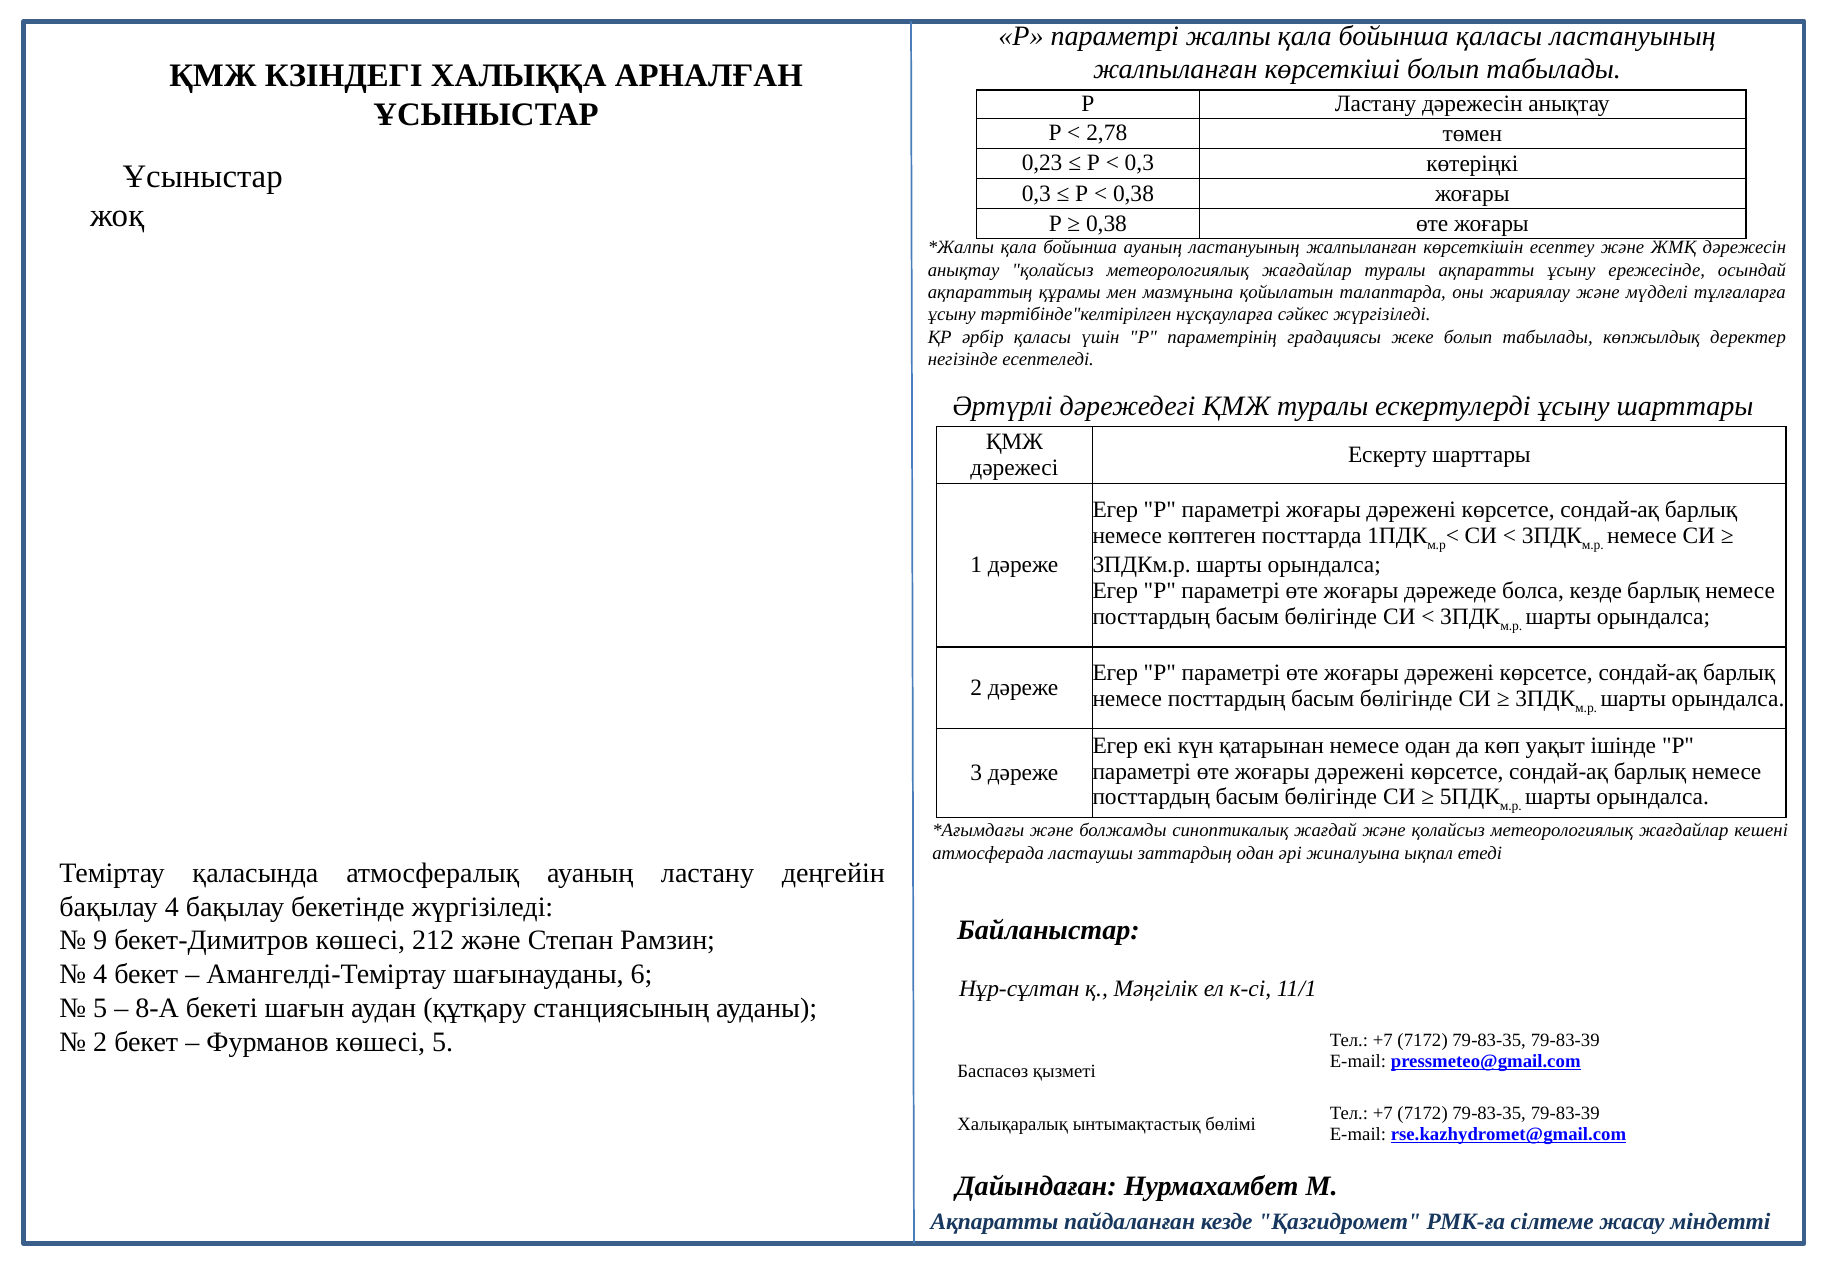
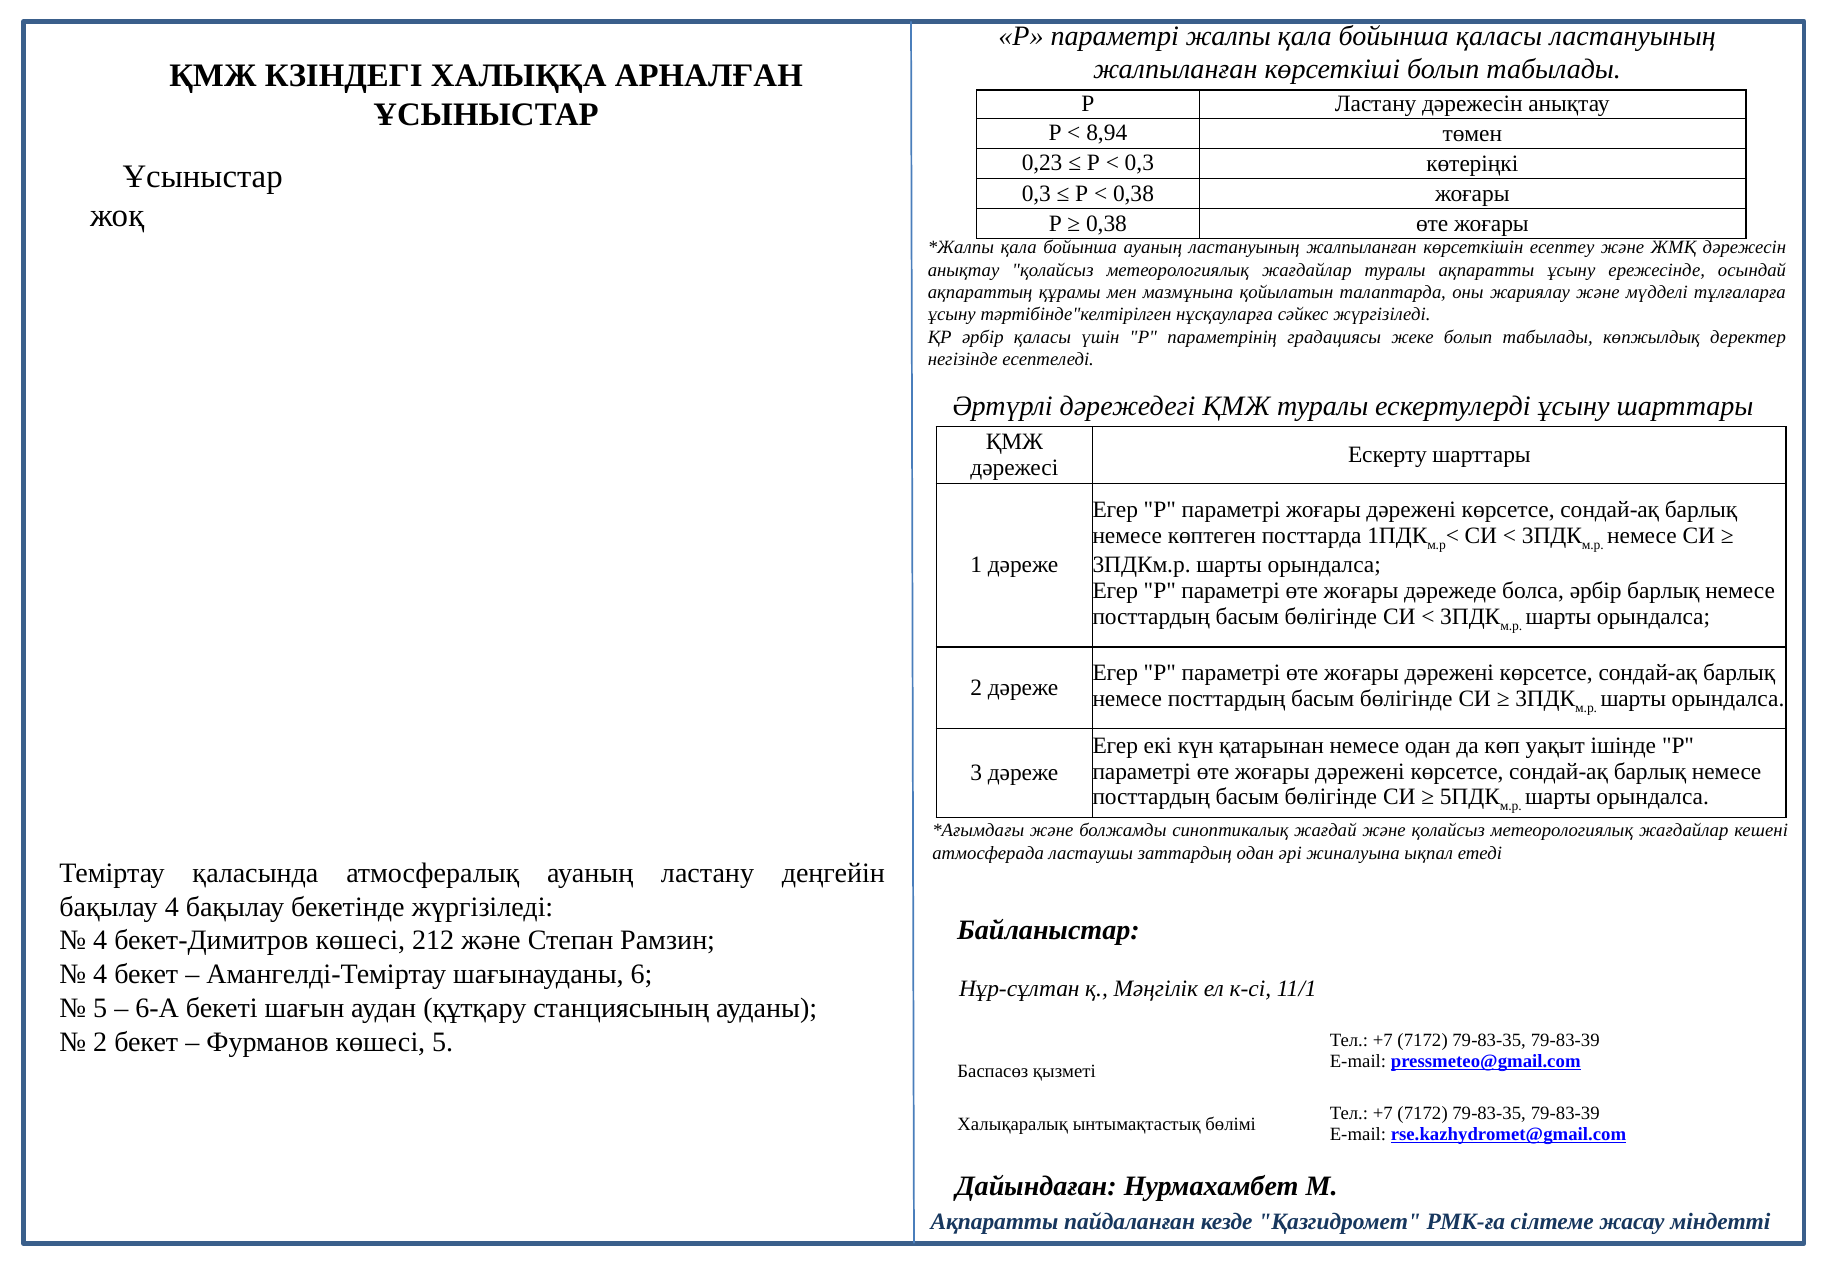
2,78: 2,78 -> 8,94
болса кезде: кезде -> әрбір
9 at (100, 941): 9 -> 4
8-А: 8-А -> 6-А
